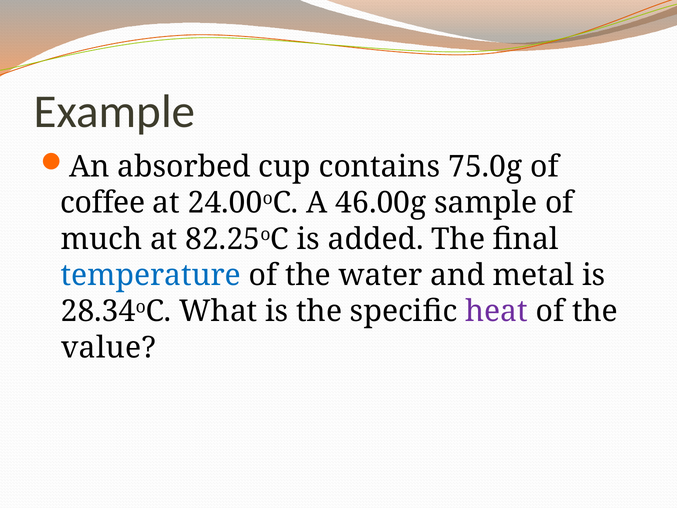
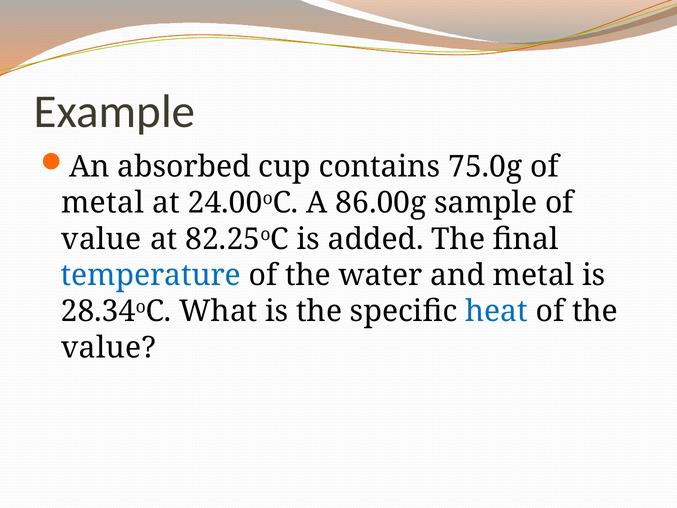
coffee at (103, 203): coffee -> metal
46.00g: 46.00g -> 86.00g
much at (102, 239): much -> value
heat colour: purple -> blue
